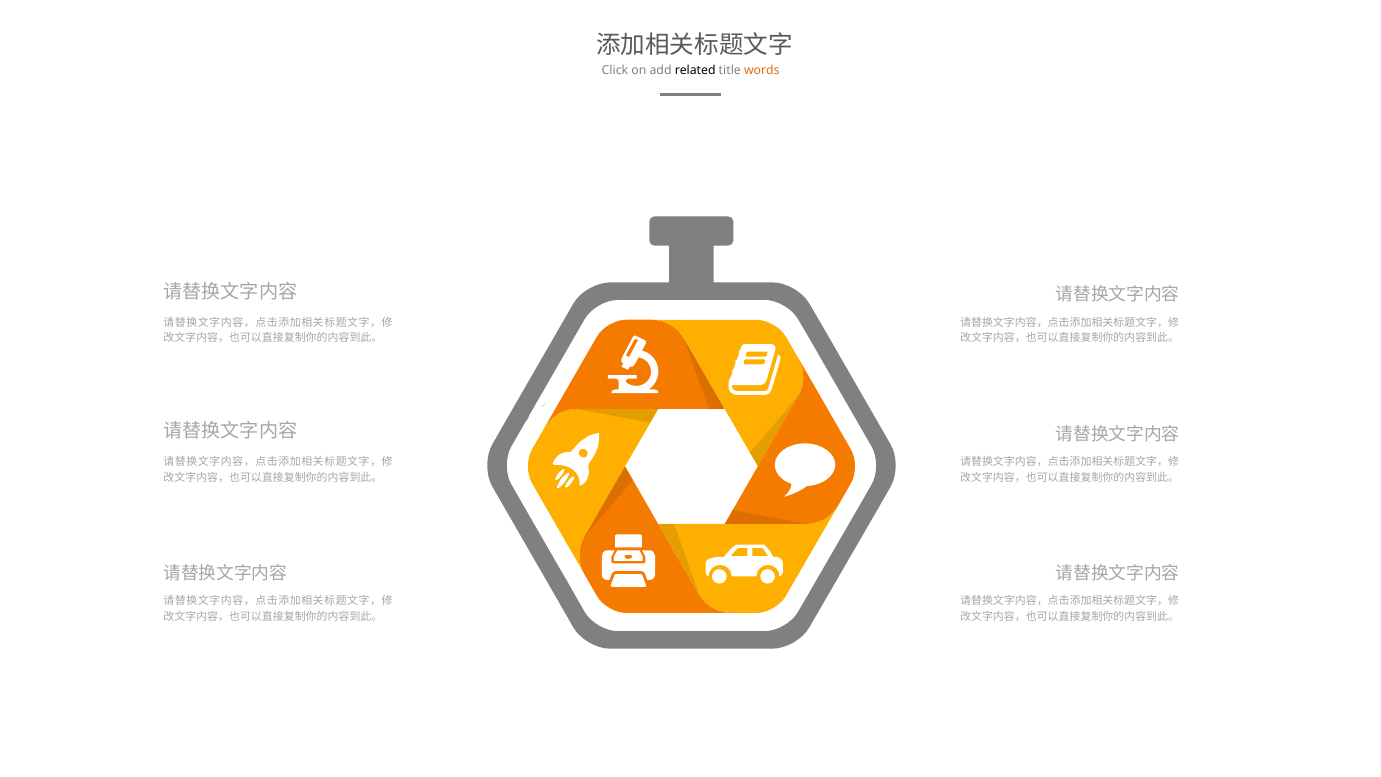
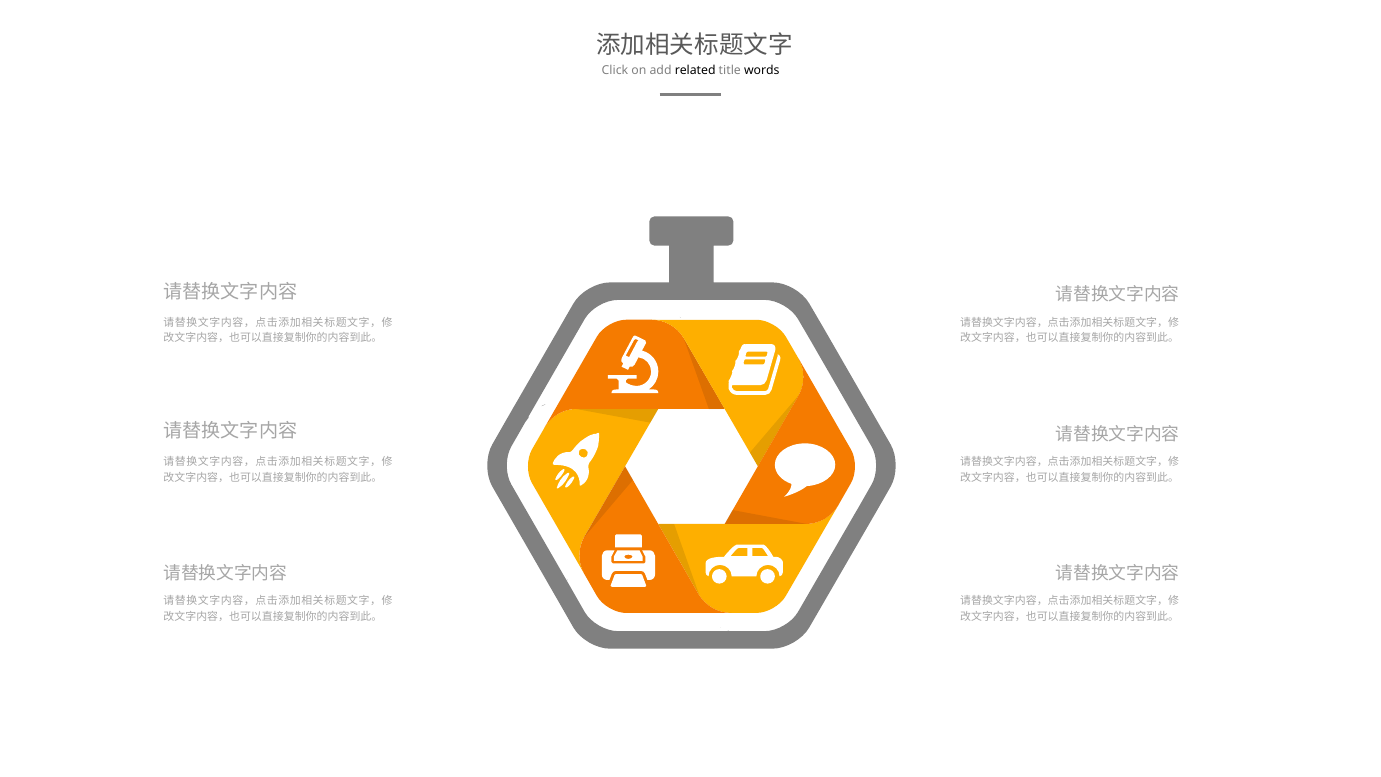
words colour: orange -> black
